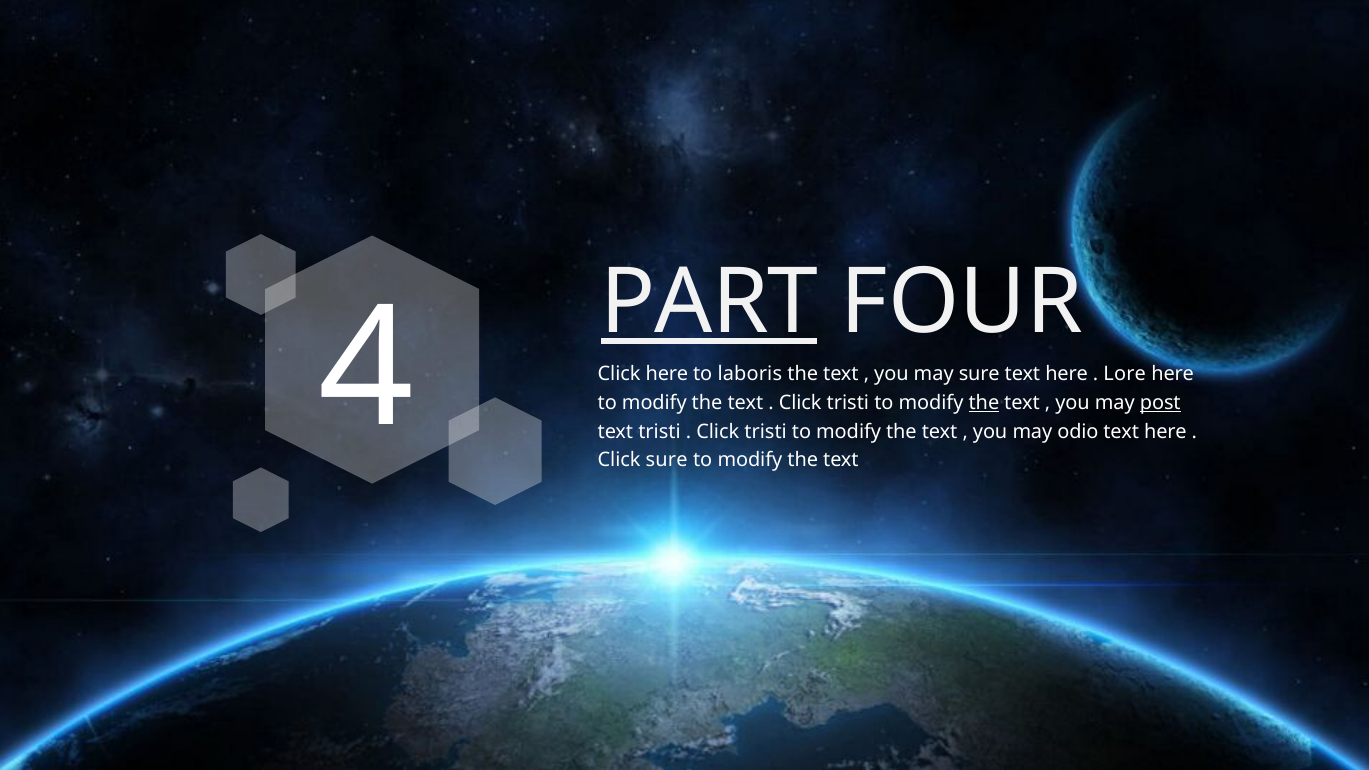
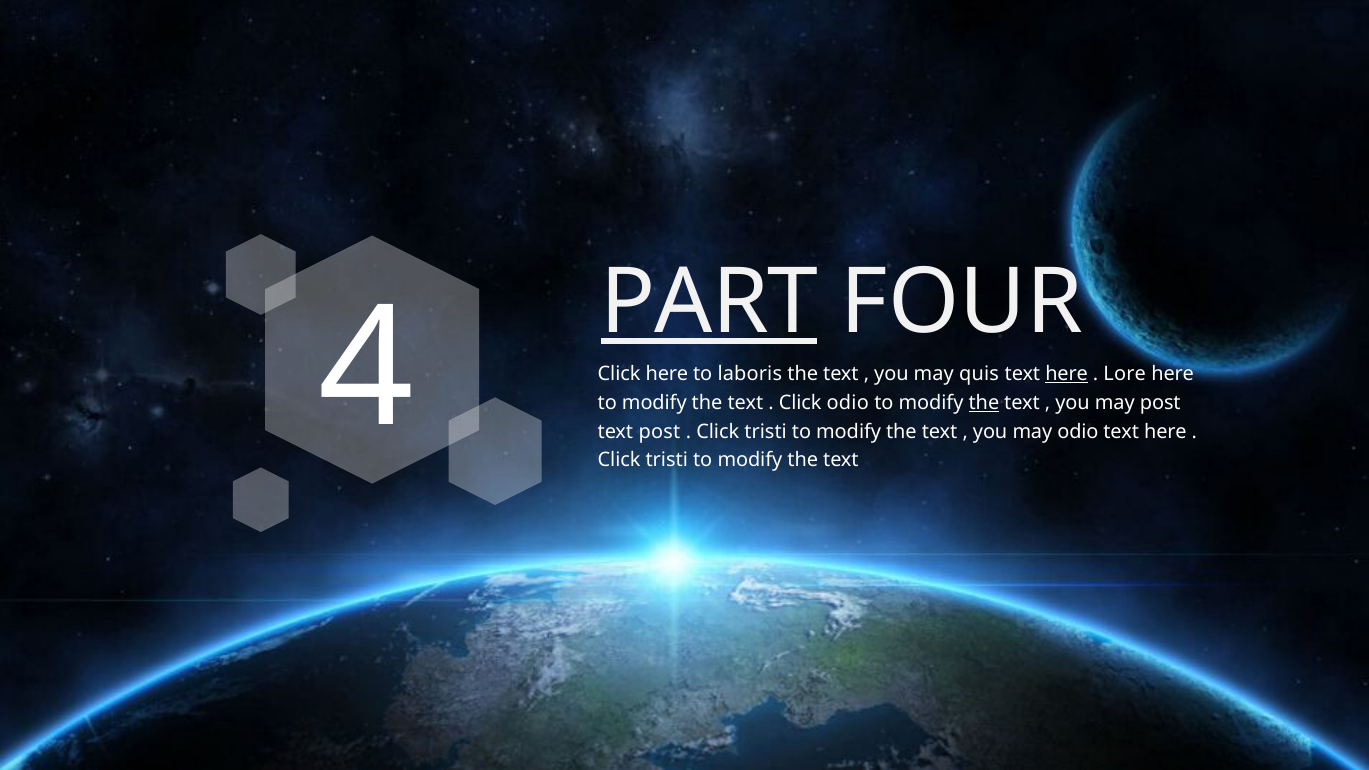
may sure: sure -> quis
here at (1067, 374) underline: none -> present
tristi at (848, 403): tristi -> odio
post at (1160, 403) underline: present -> none
text tristi: tristi -> post
sure at (667, 460): sure -> tristi
